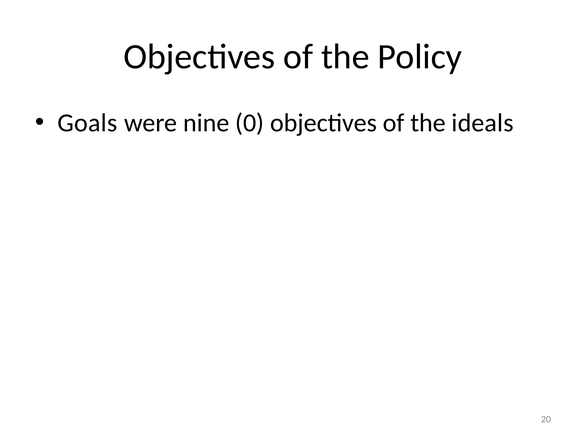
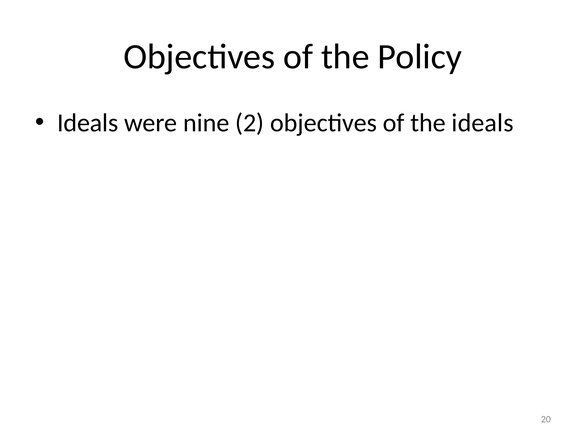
Goals at (88, 123): Goals -> Ideals
0: 0 -> 2
